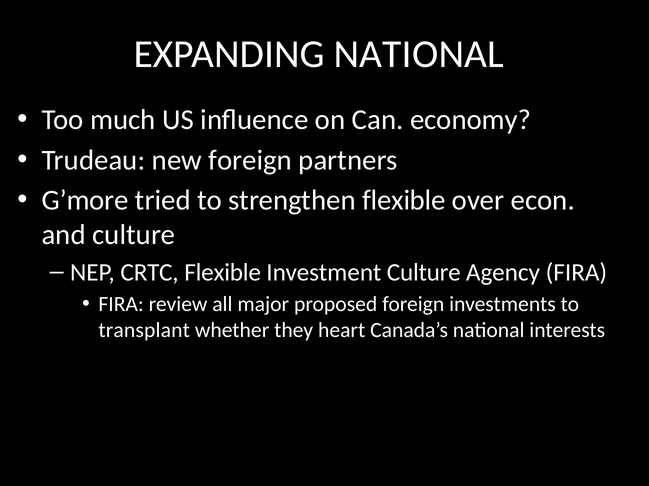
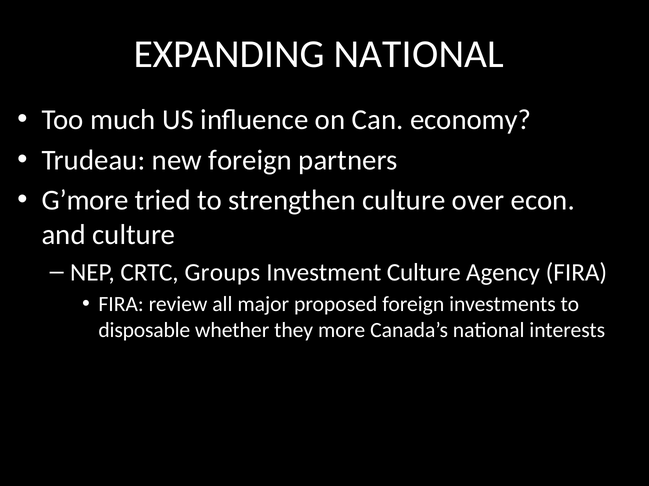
strengthen flexible: flexible -> culture
CRTC Flexible: Flexible -> Groups
transplant: transplant -> disposable
heart: heart -> more
